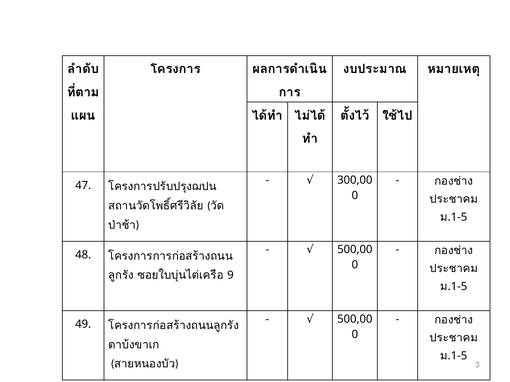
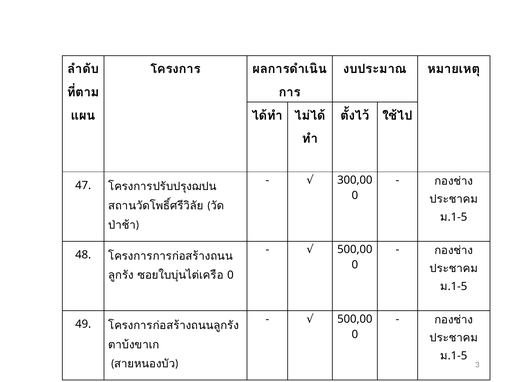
9 at (230, 276): 9 -> 0
